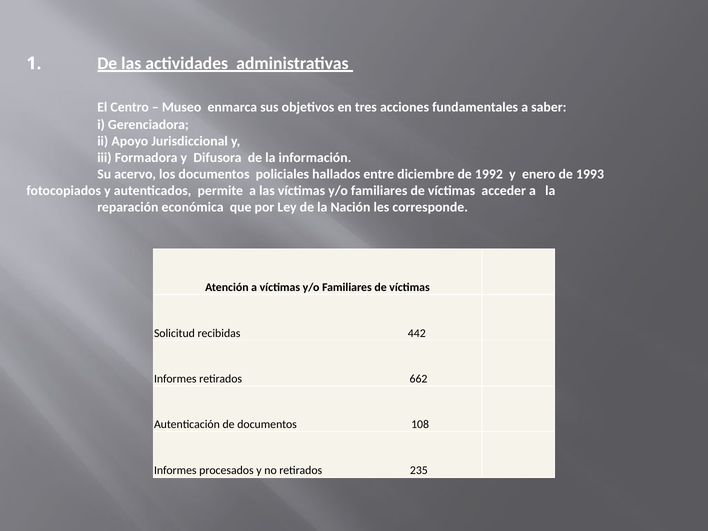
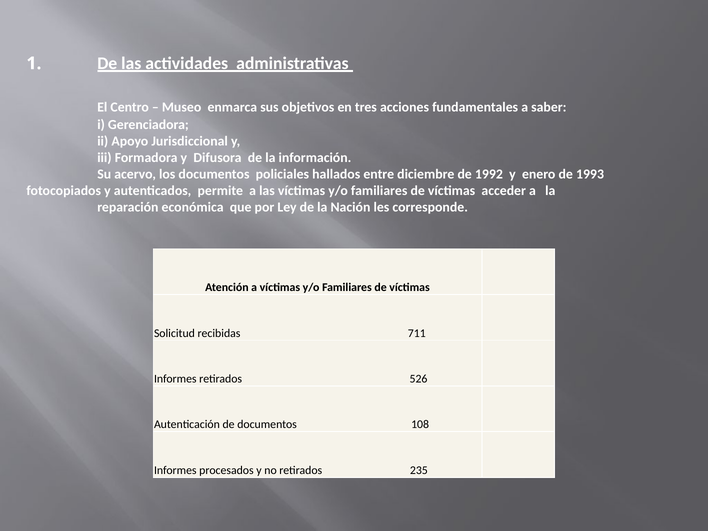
442: 442 -> 711
662: 662 -> 526
